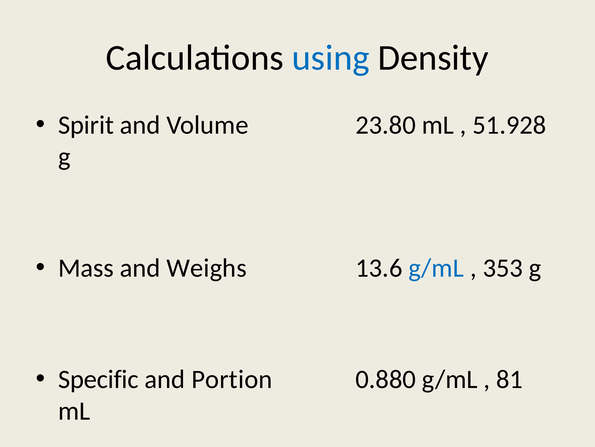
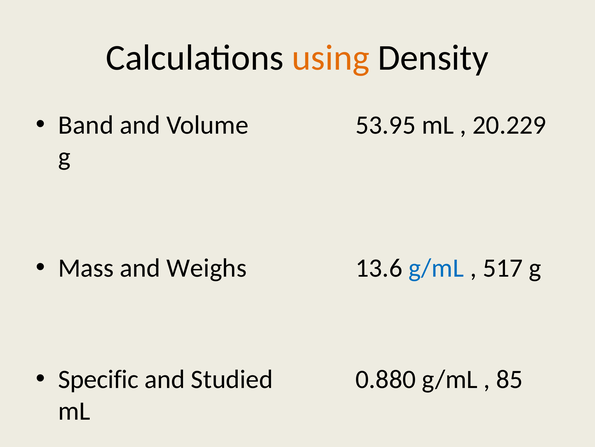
using colour: blue -> orange
Spirit: Spirit -> Band
23.80: 23.80 -> 53.95
51.928: 51.928 -> 20.229
353: 353 -> 517
Portion: Portion -> Studied
81: 81 -> 85
